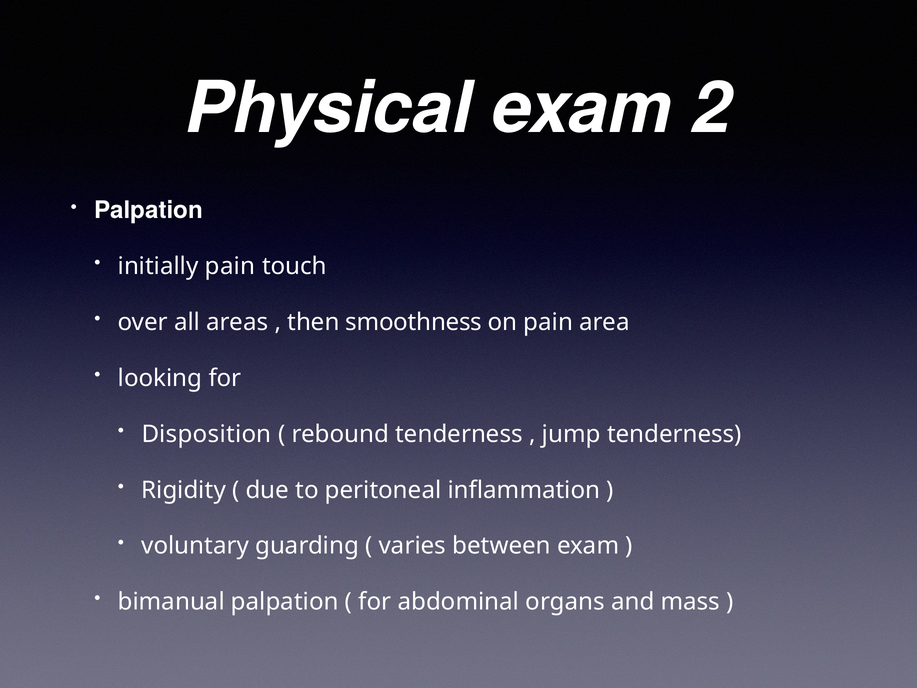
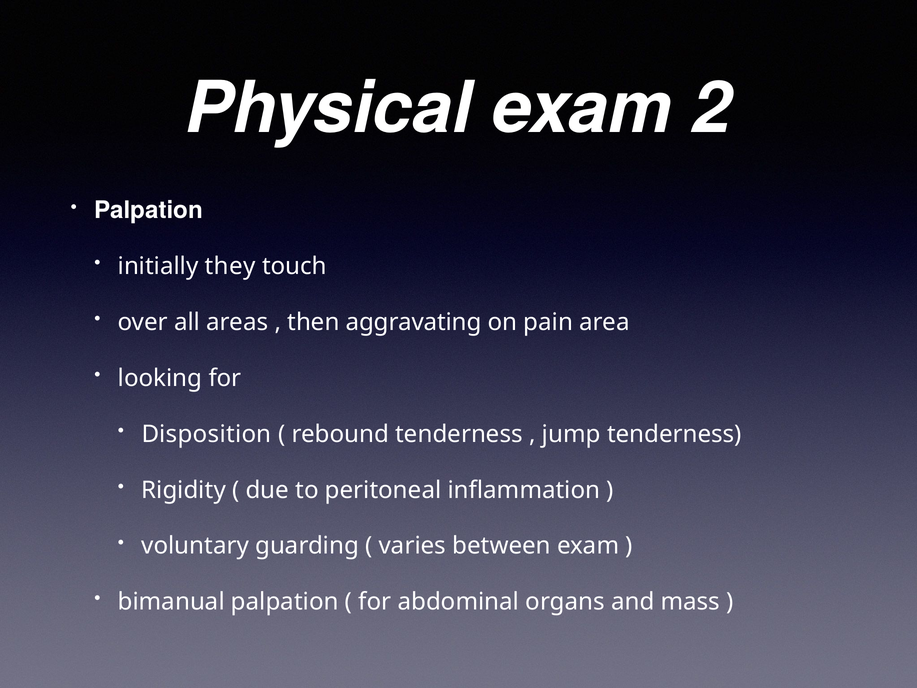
initially pain: pain -> they
smoothness: smoothness -> aggravating
